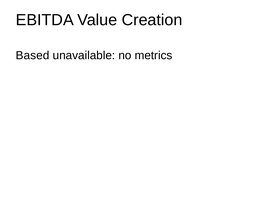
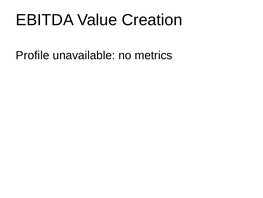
Based: Based -> Profile
